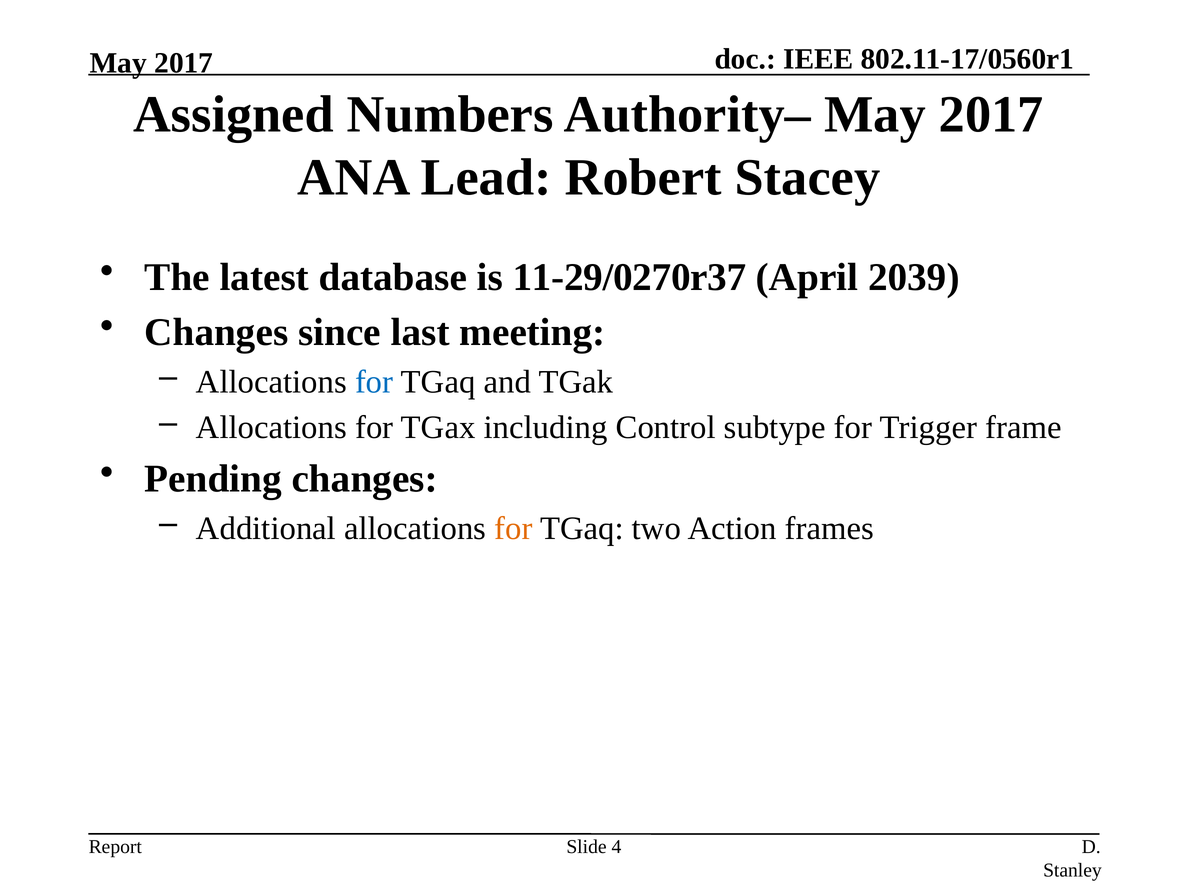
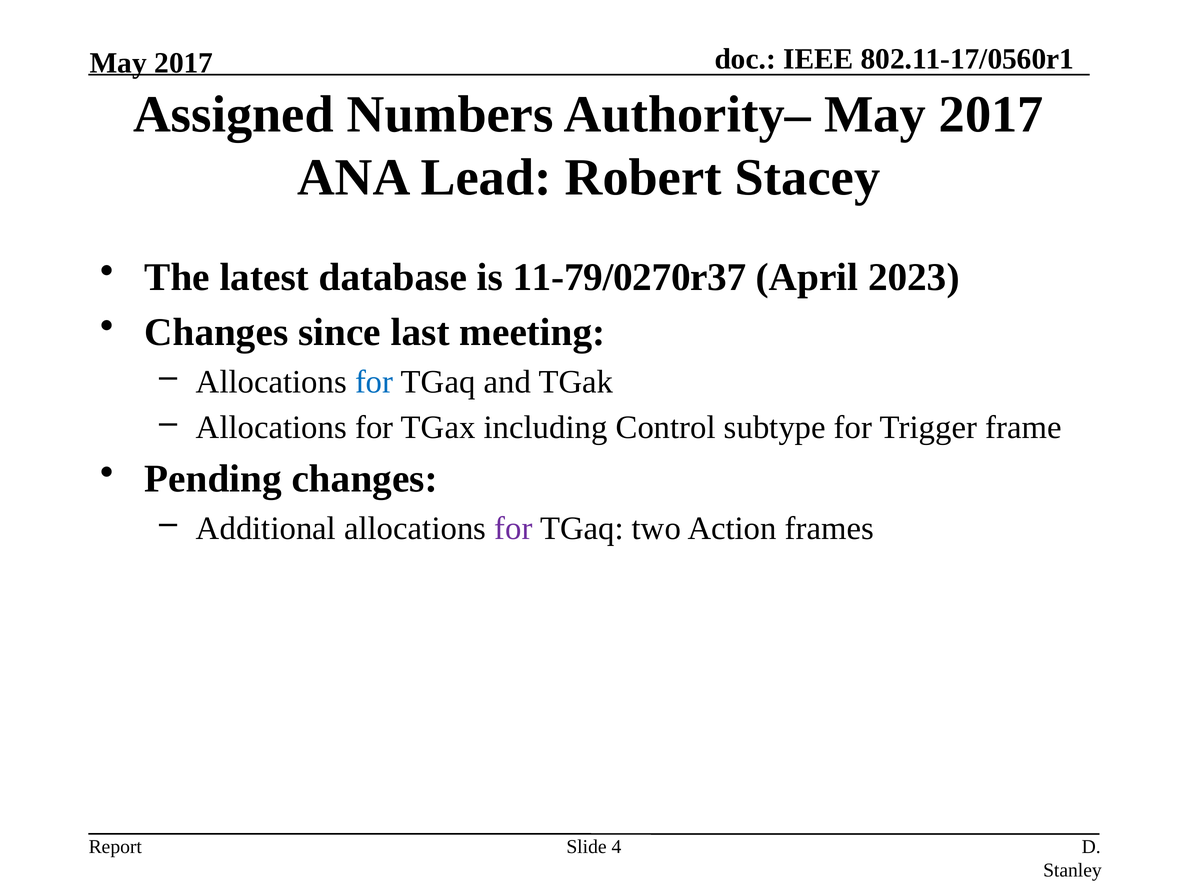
11-29/0270r37: 11-29/0270r37 -> 11-79/0270r37
2039: 2039 -> 2023
for at (513, 529) colour: orange -> purple
